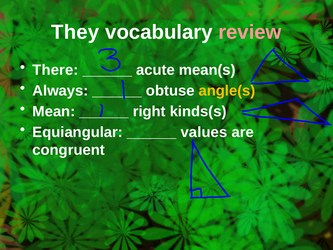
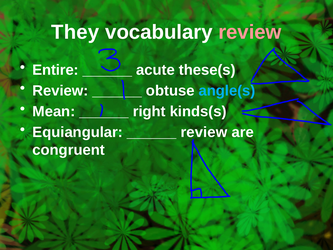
There: There -> Entire
mean(s: mean(s -> these(s
Always at (60, 91): Always -> Review
angle(s colour: yellow -> light blue
values at (204, 132): values -> review
